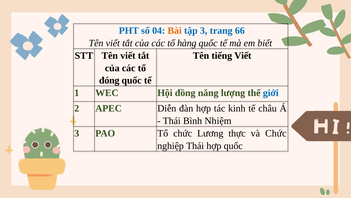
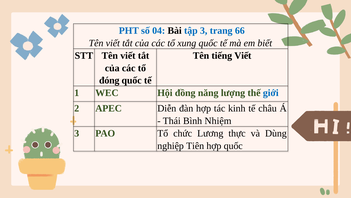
Bài colour: orange -> black
hàng: hàng -> xung
và Chức: Chức -> Dùng
nghiệp Thái: Thái -> Tiên
